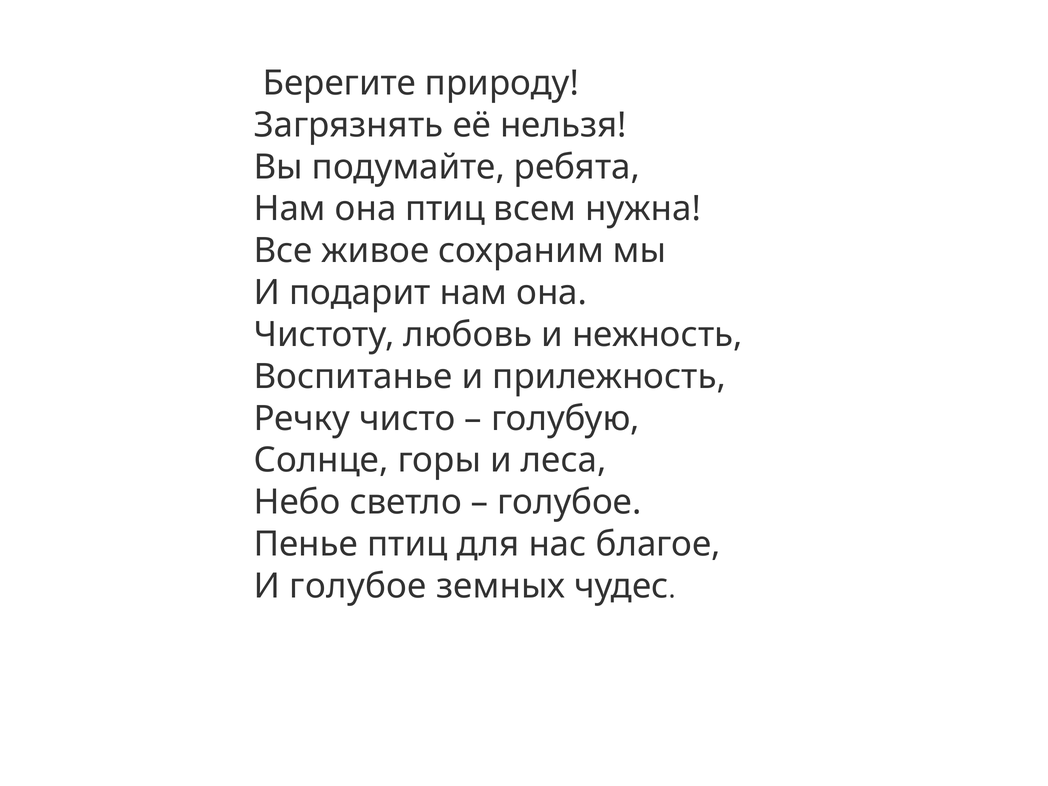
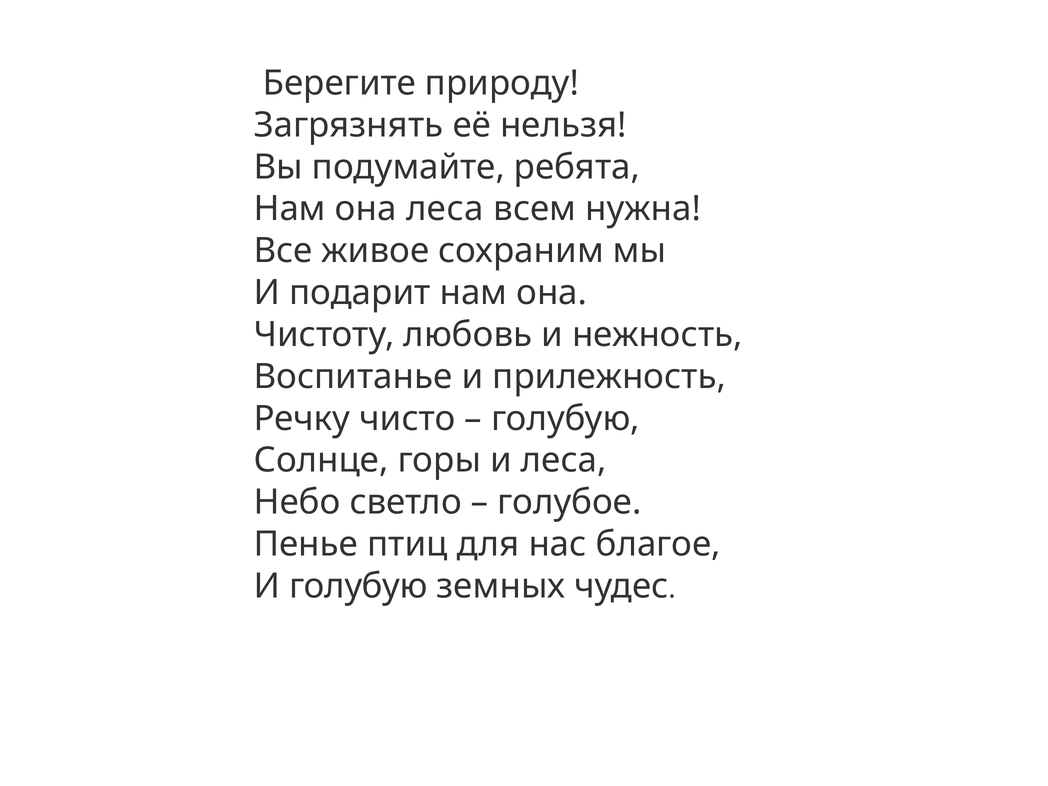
она птиц: птиц -> леса
И голубое: голубое -> голубую
